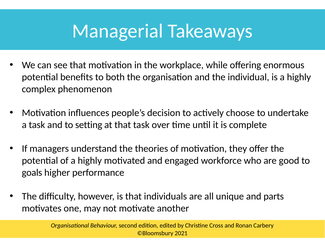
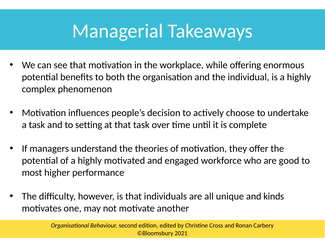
goals: goals -> most
parts: parts -> kinds
